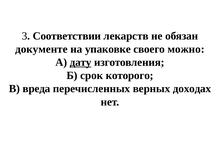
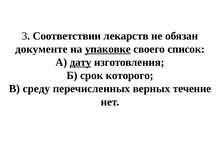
упаковке underline: none -> present
можно: можно -> список
вреда: вреда -> среду
доходах: доходах -> течение
